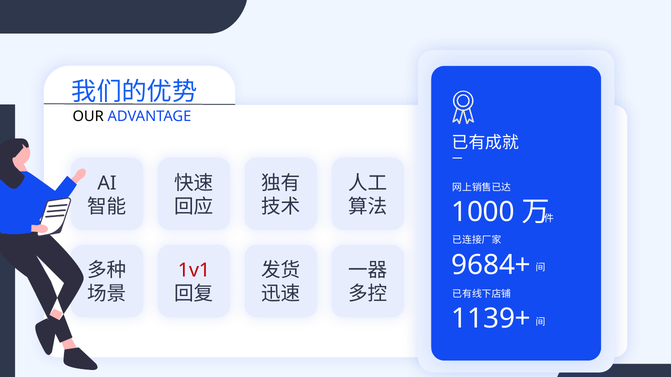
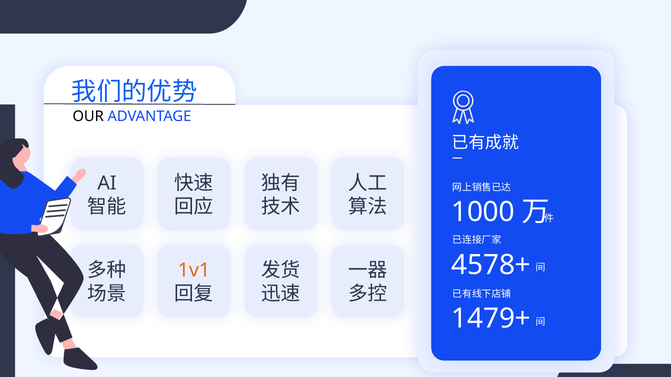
9684+: 9684+ -> 4578+
1v1 colour: red -> orange
1139+: 1139+ -> 1479+
